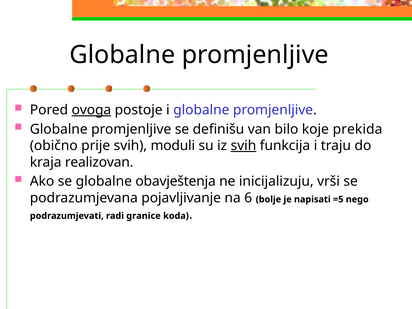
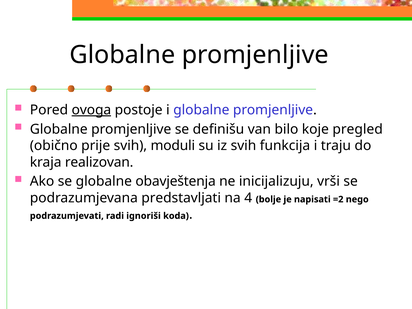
prekida: prekida -> pregled
svih at (243, 146) underline: present -> none
pojavljivanje: pojavljivanje -> predstavljati
6: 6 -> 4
=5: =5 -> =2
granice: granice -> ignoriši
